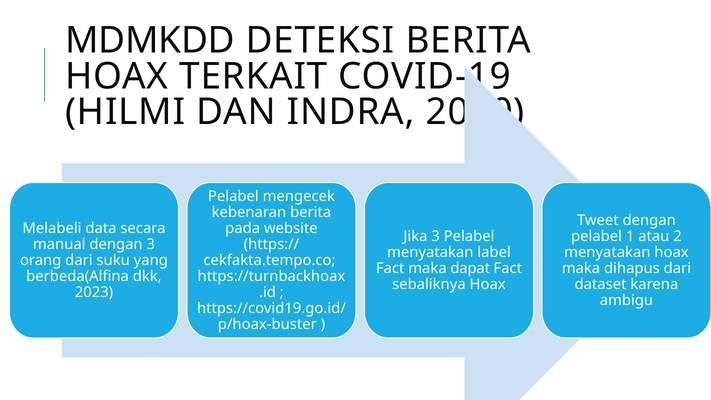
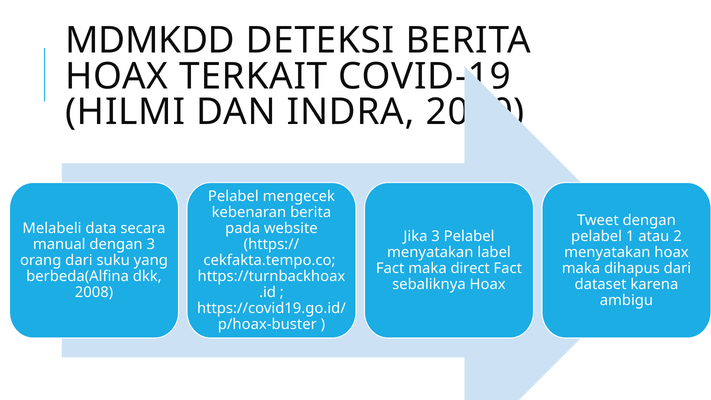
dapat: dapat -> direct
2023: 2023 -> 2008
